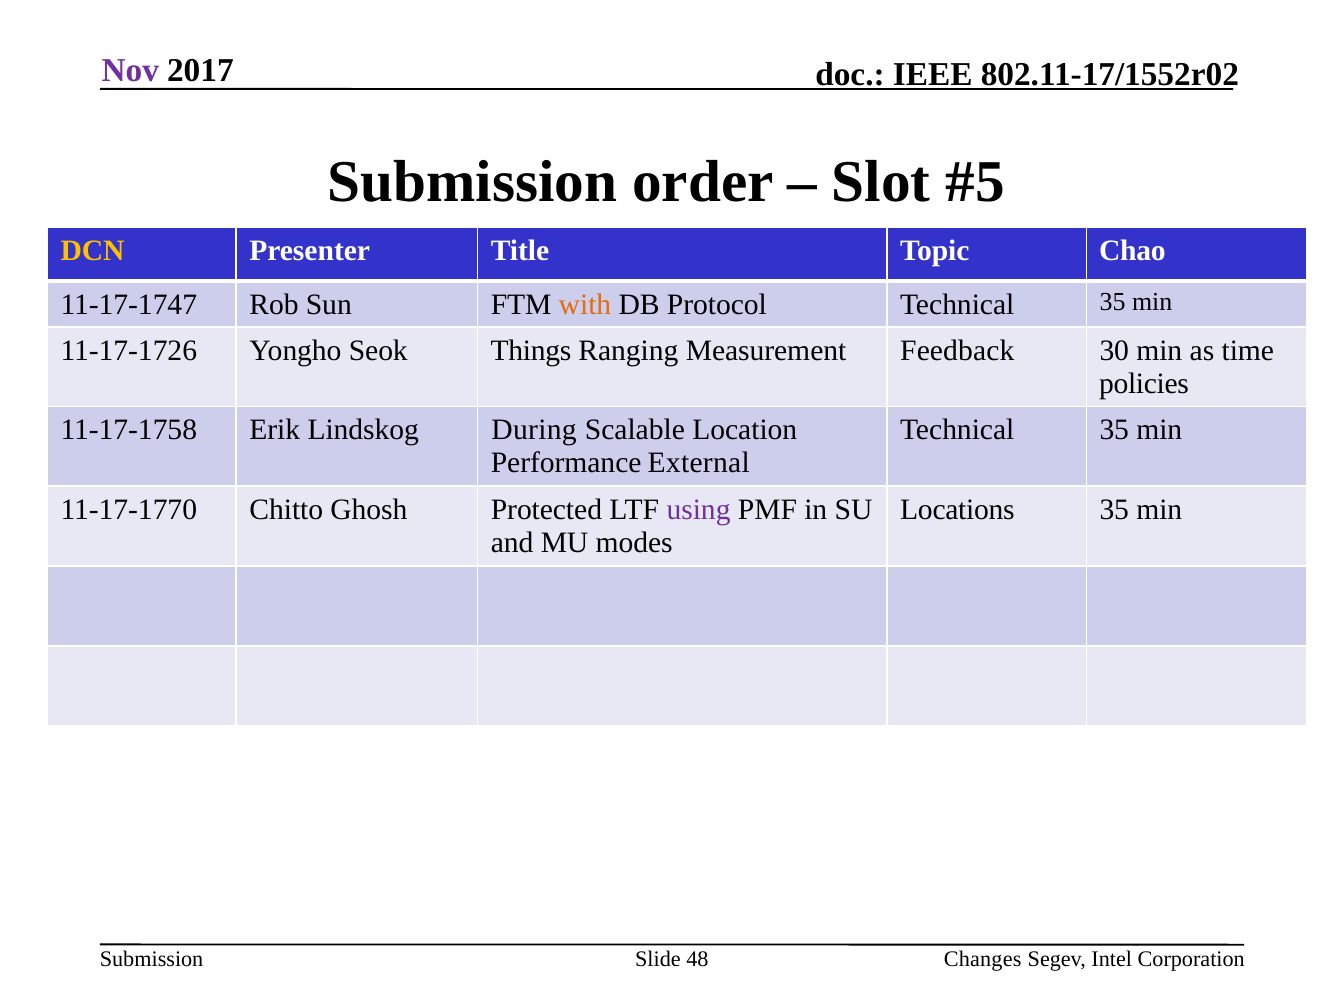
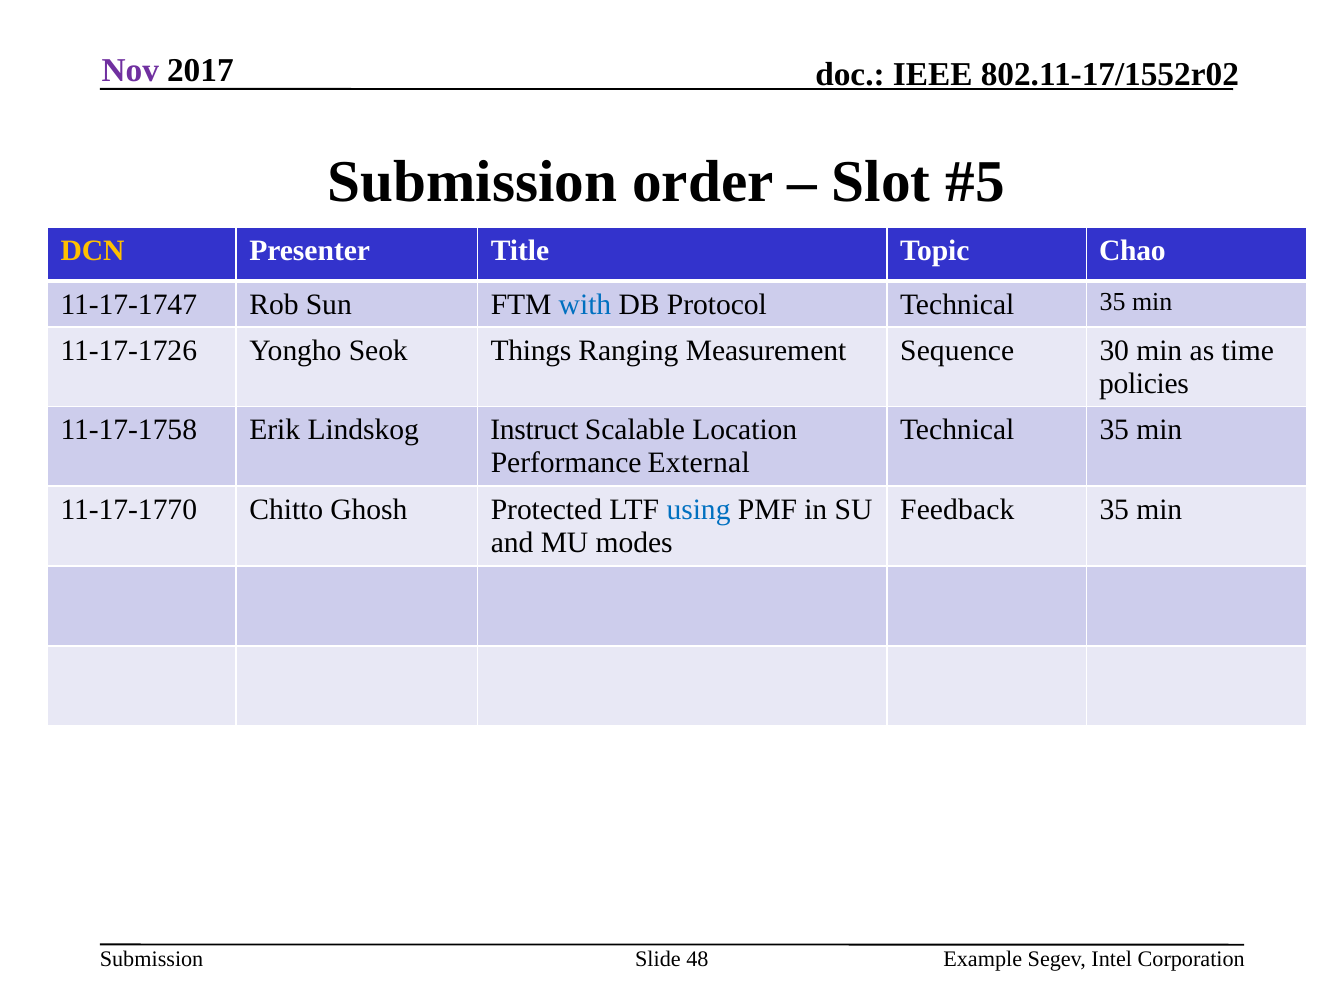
with colour: orange -> blue
Feedback: Feedback -> Sequence
During: During -> Instruct
using colour: purple -> blue
Locations: Locations -> Feedback
Changes: Changes -> Example
